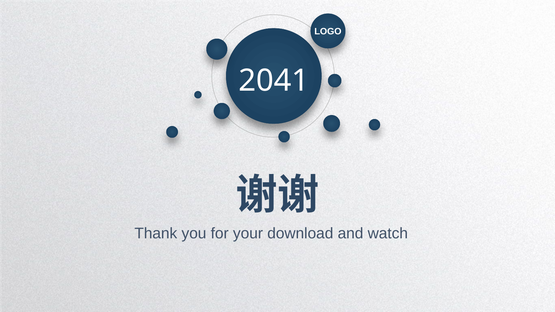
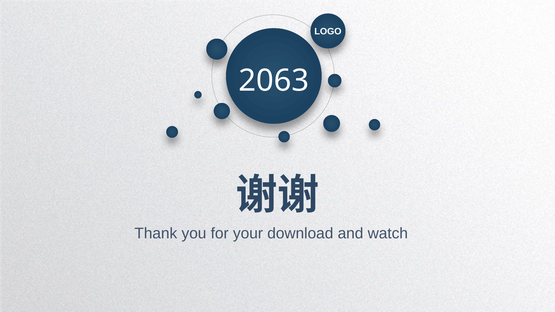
2041: 2041 -> 2063
